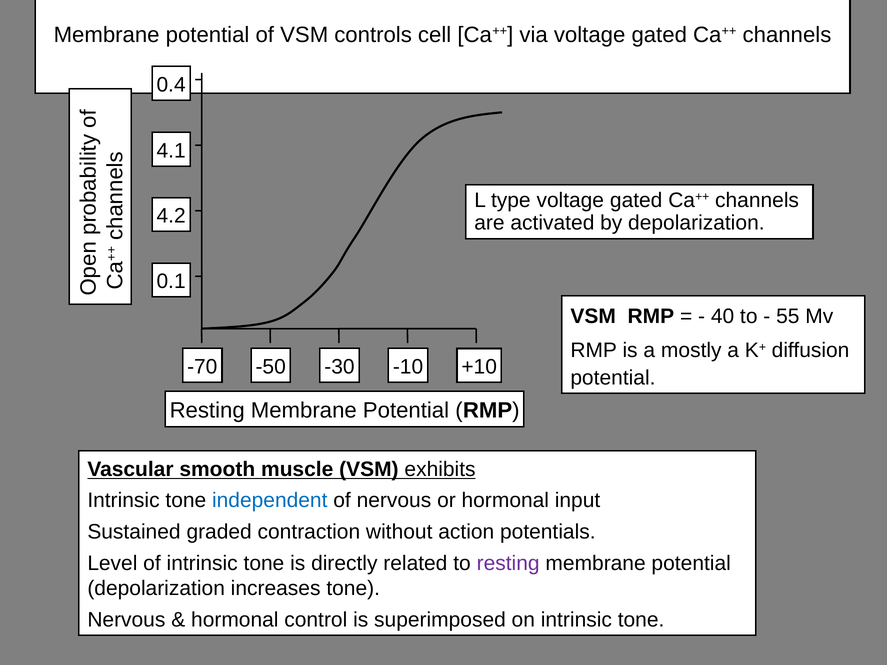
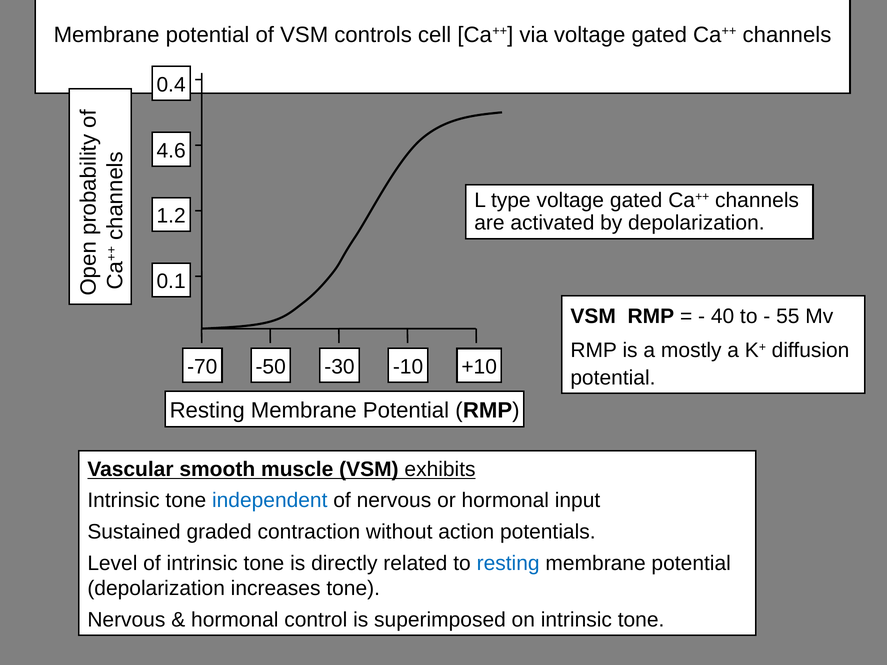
4.1: 4.1 -> 4.6
4.2: 4.2 -> 1.2
resting at (508, 564) colour: purple -> blue
